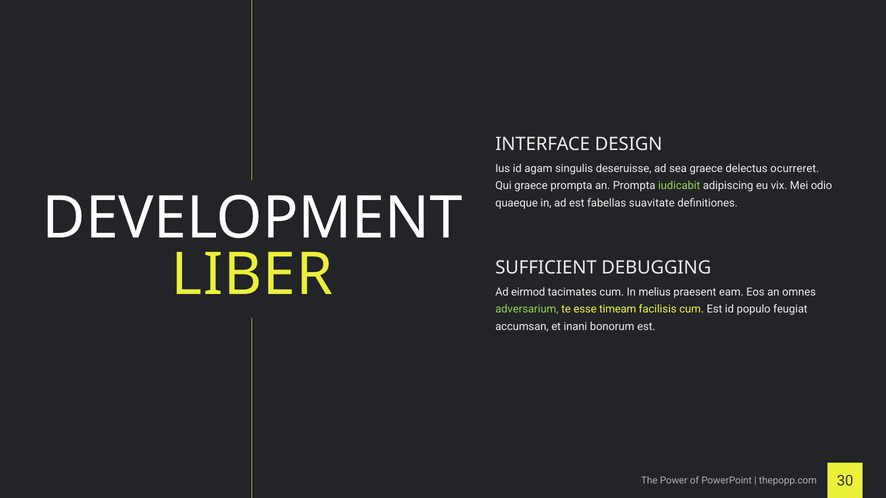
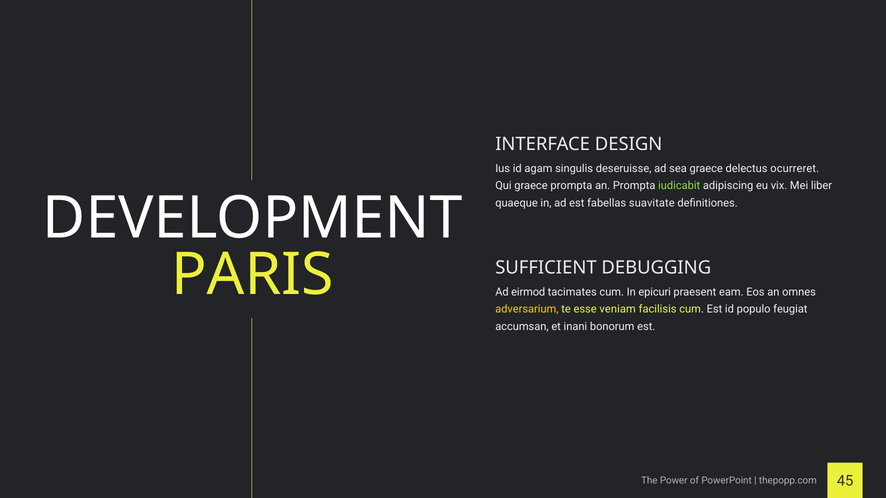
odio: odio -> liber
LIBER: LIBER -> PARIS
melius: melius -> epicuri
adversarium colour: light green -> yellow
timeam: timeam -> veniam
30: 30 -> 45
